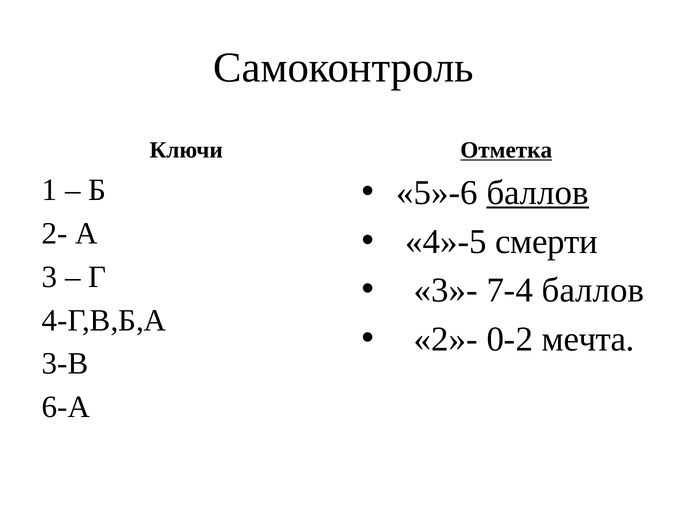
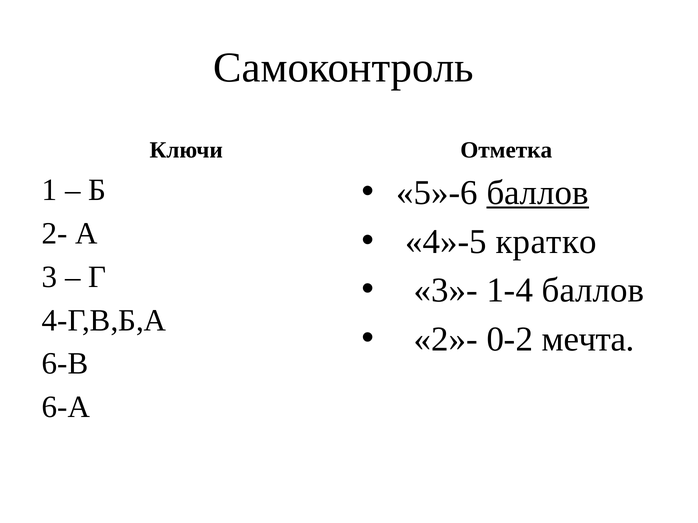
Отметка underline: present -> none
смерти: смерти -> кратко
7-4: 7-4 -> 1-4
3-В: 3-В -> 6-В
